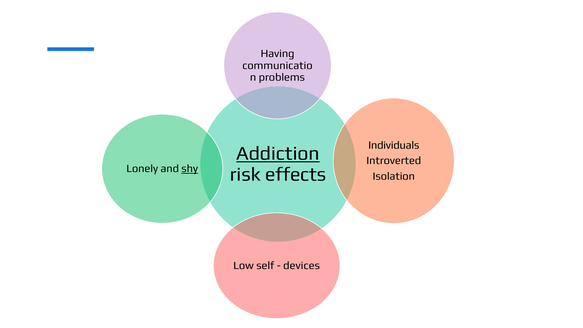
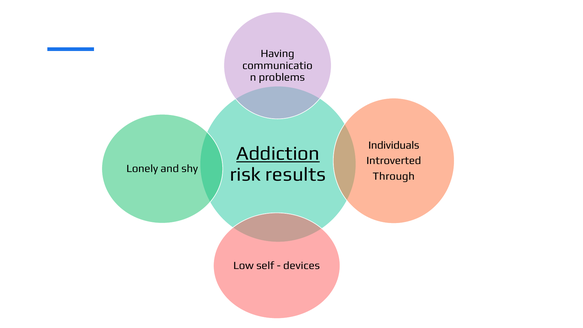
shy underline: present -> none
effects: effects -> results
Isolation: Isolation -> Through
